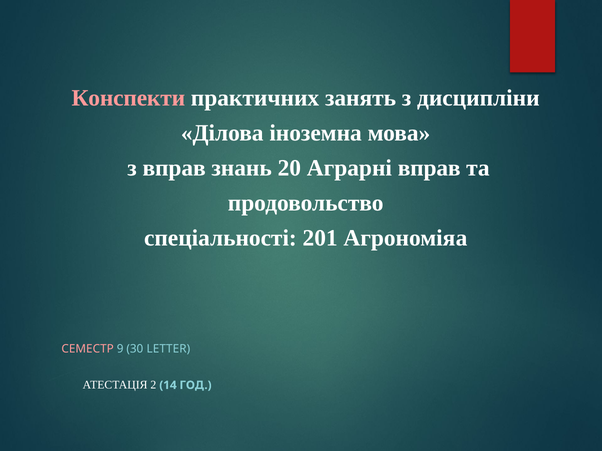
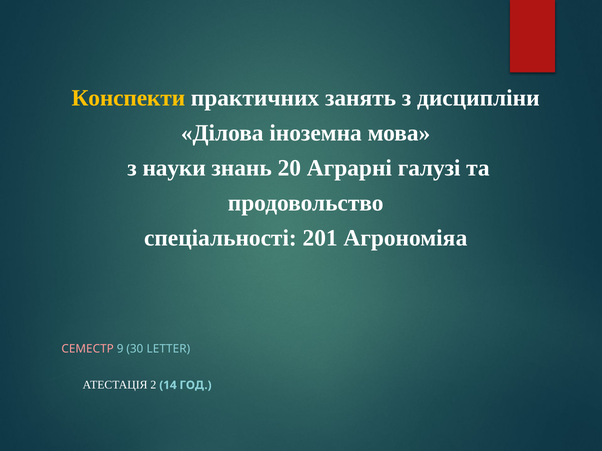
Конспекти colour: pink -> yellow
з вправ: вправ -> науки
Аграрні вправ: вправ -> галузі
